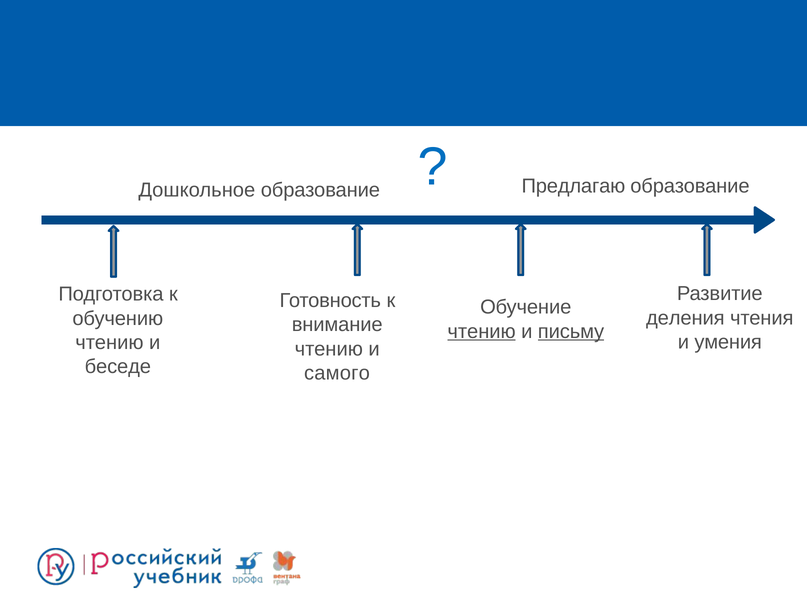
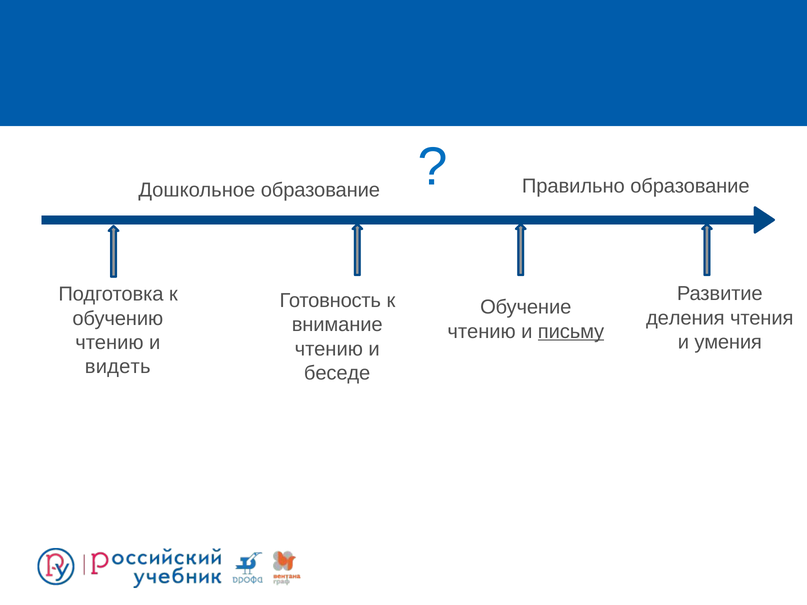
Предлагаю: Предлагаю -> Правильно
чтению at (482, 332) underline: present -> none
беседе: беседе -> видеть
самого: самого -> беседе
